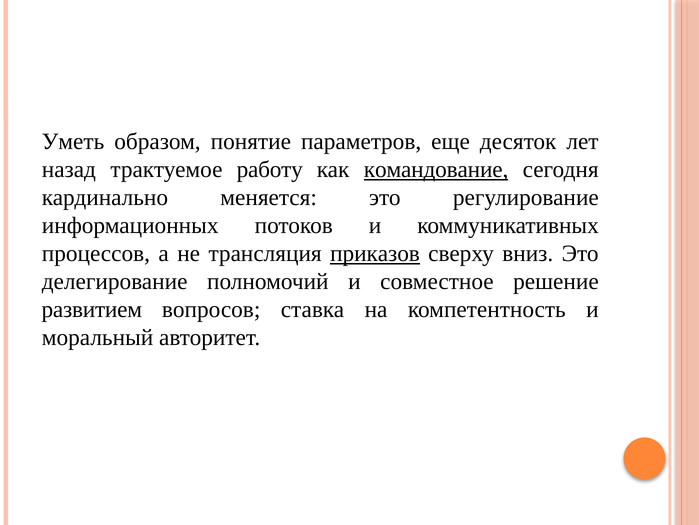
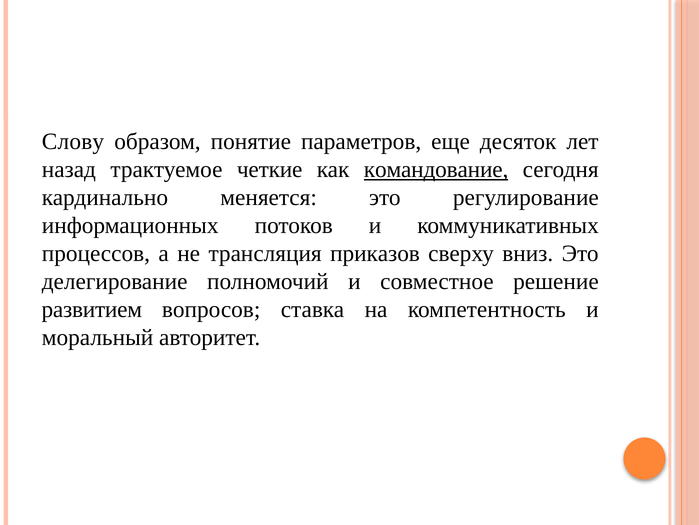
Уметь: Уметь -> Слову
работу: работу -> четкие
приказов underline: present -> none
